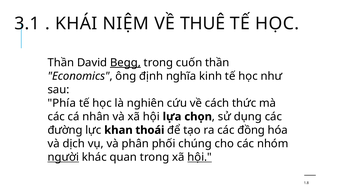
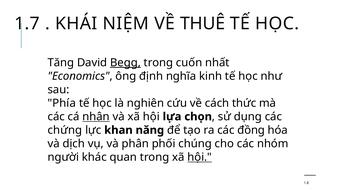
3.1: 3.1 -> 1.7
Thần at (61, 63): Thần -> Tăng
cuốn thần: thần -> nhất
nhân underline: none -> present
đường: đường -> chứng
thoái: thoái -> năng
người underline: present -> none
